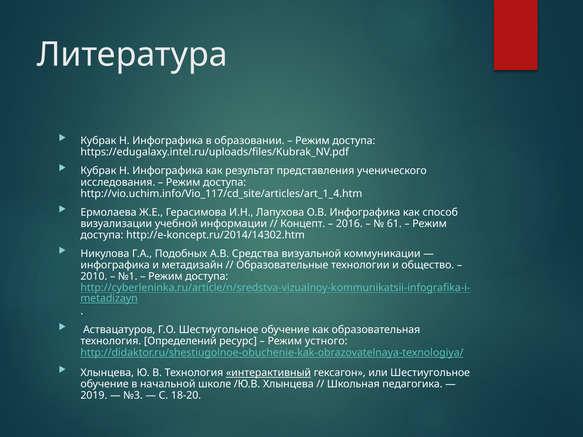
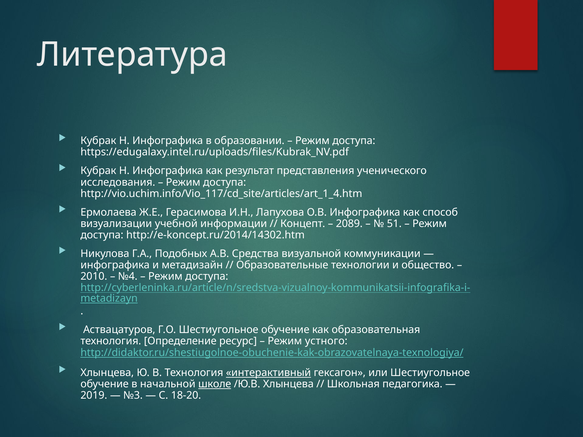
2016: 2016 -> 2089
61: 61 -> 51
№1: №1 -> №4
Определений: Определений -> Определение
школе underline: none -> present
